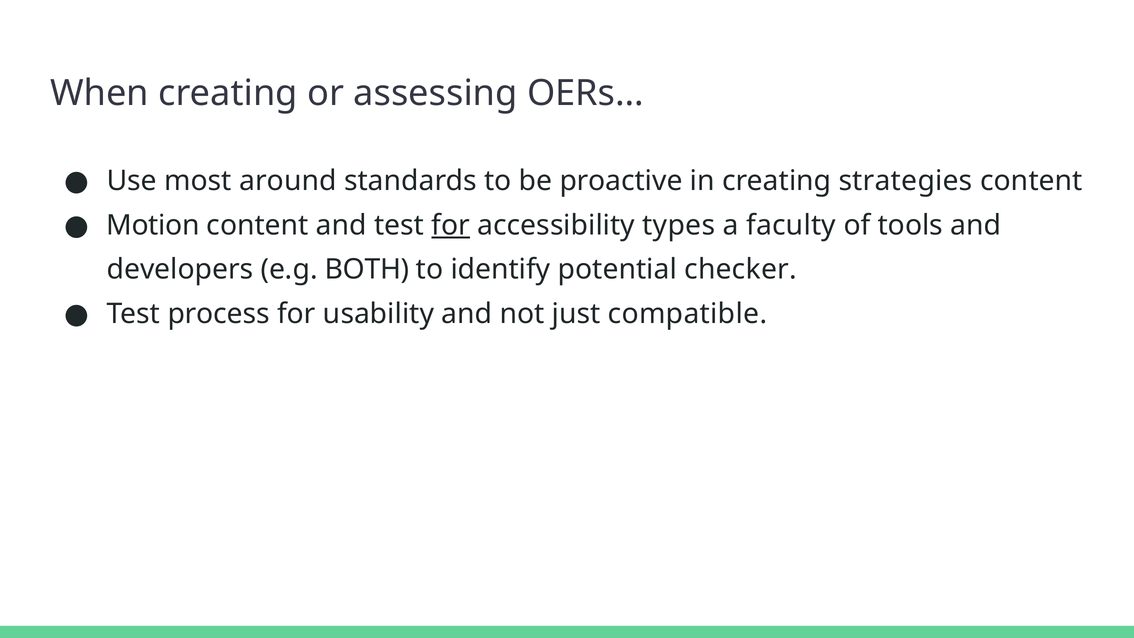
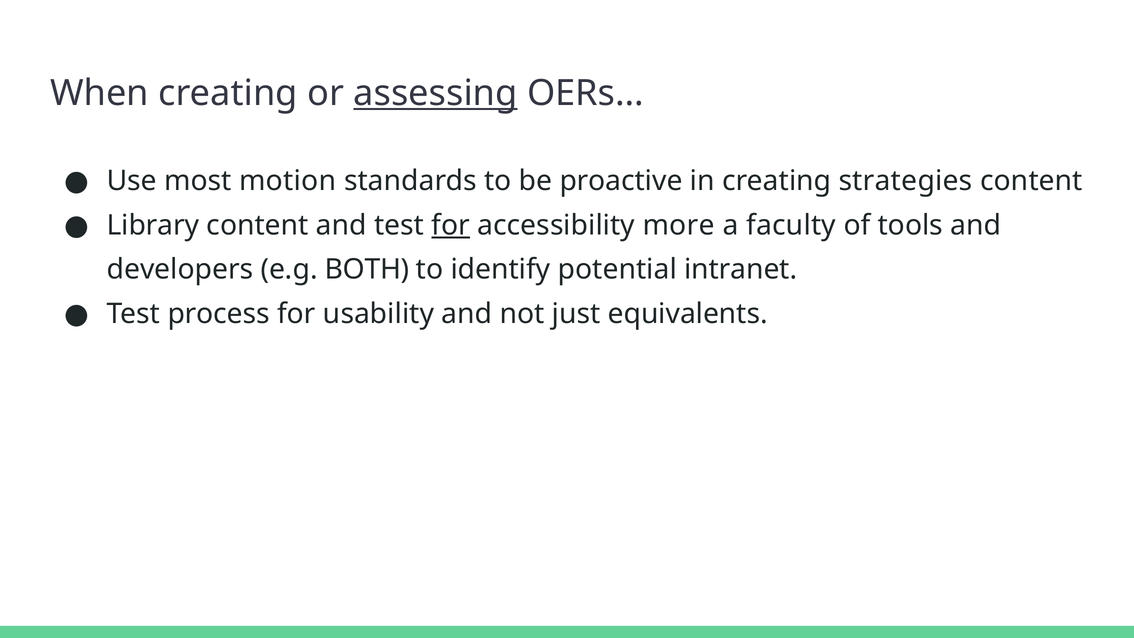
assessing underline: none -> present
around: around -> motion
Motion: Motion -> Library
types: types -> more
checker: checker -> intranet
compatible: compatible -> equivalents
